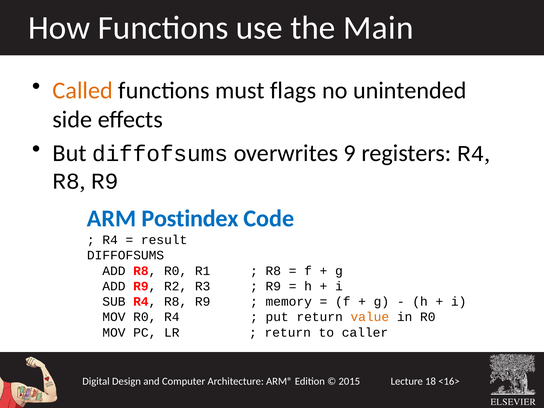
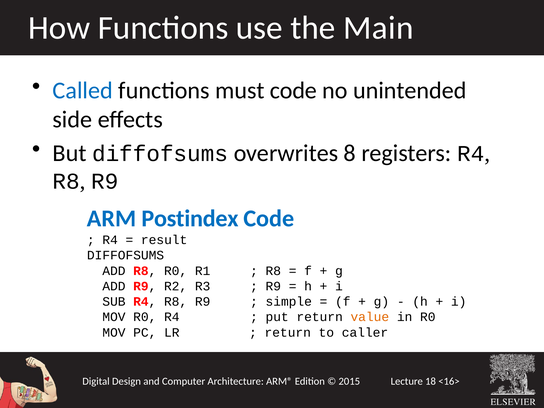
Called colour: orange -> blue
must flags: flags -> code
9: 9 -> 8
memory: memory -> simple
